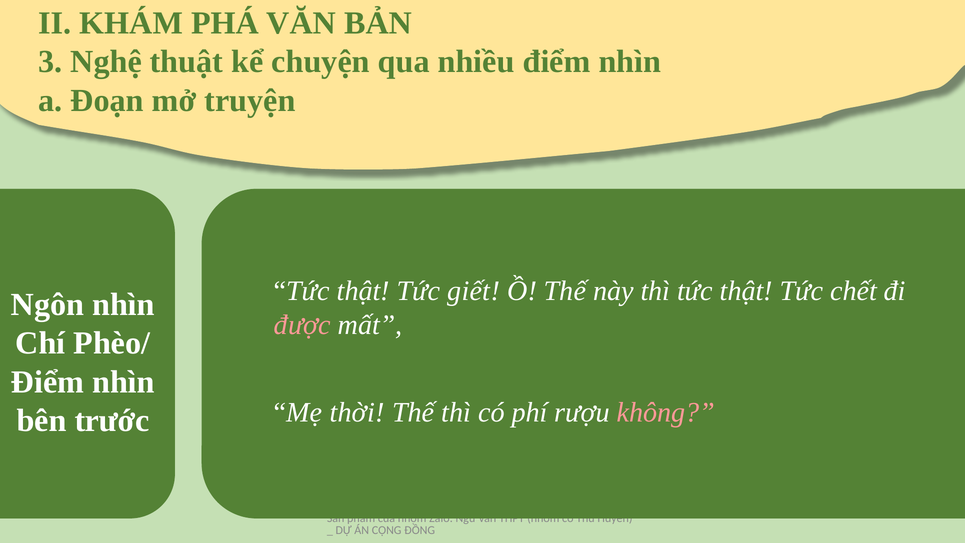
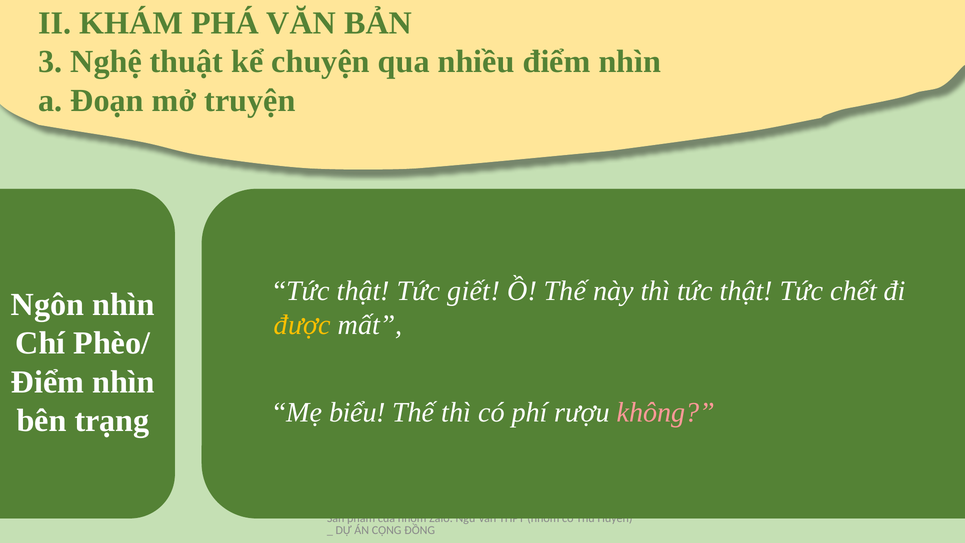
được colour: pink -> yellow
thời: thời -> biểu
trước: trước -> trạng
